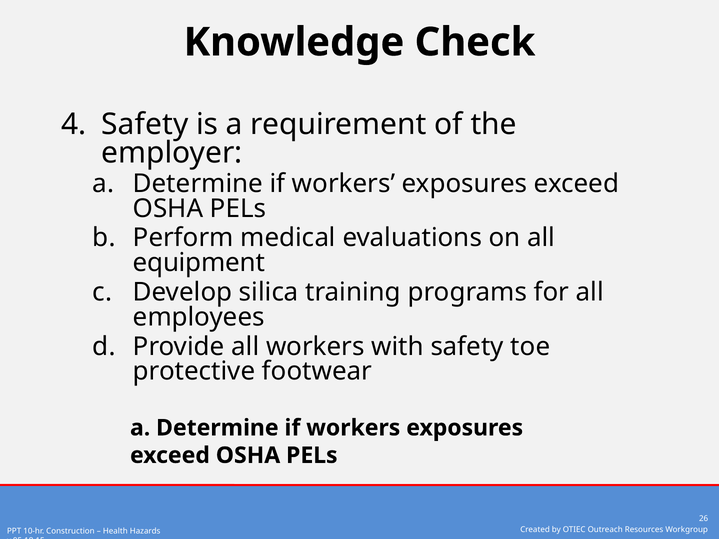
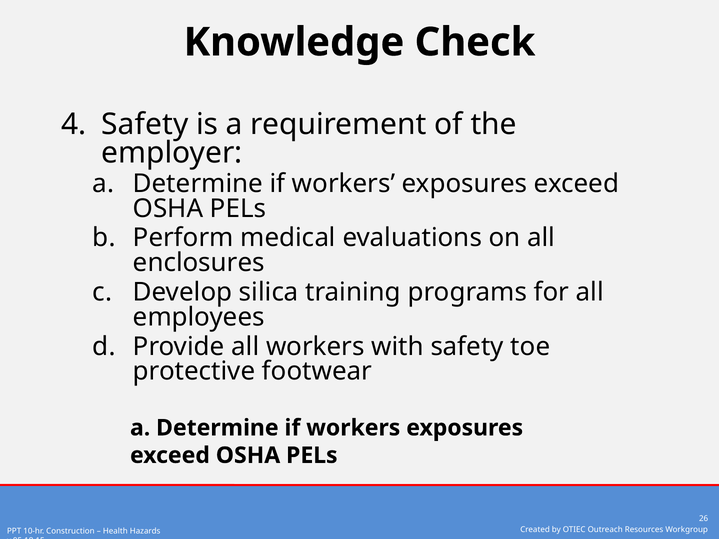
equipment: equipment -> enclosures
